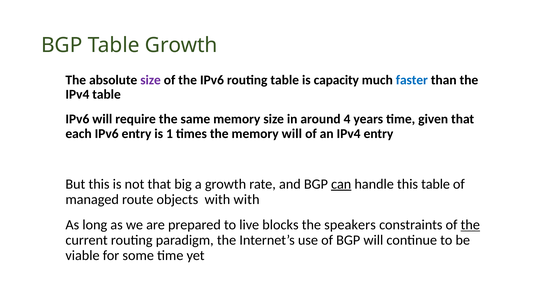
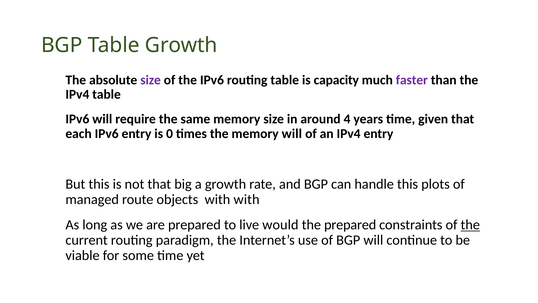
faster colour: blue -> purple
1: 1 -> 0
can underline: present -> none
this table: table -> plots
blocks: blocks -> would
the speakers: speakers -> prepared
